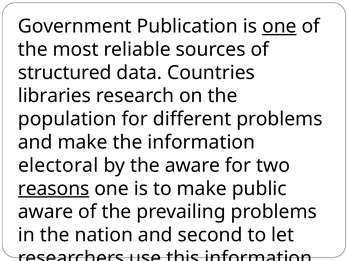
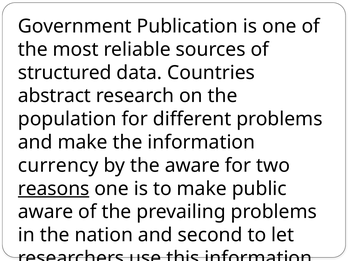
one at (279, 26) underline: present -> none
libraries: libraries -> abstract
electoral: electoral -> currency
